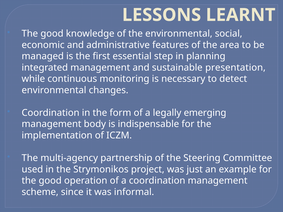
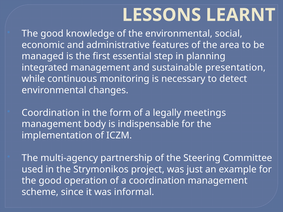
emerging: emerging -> meetings
